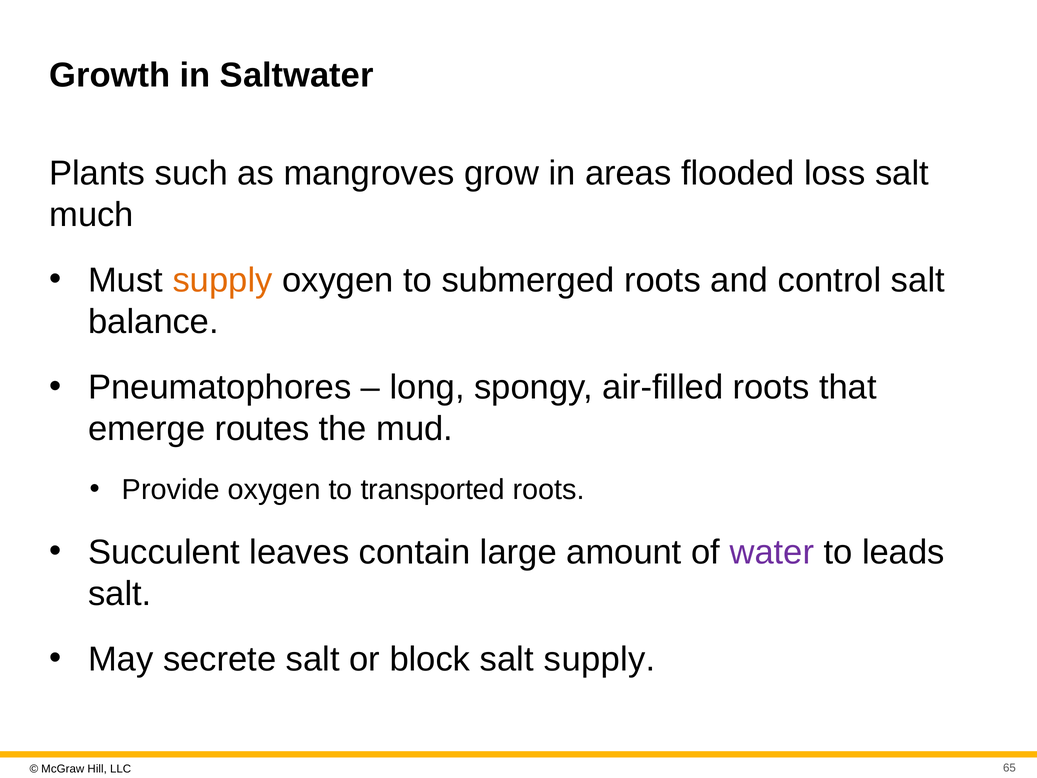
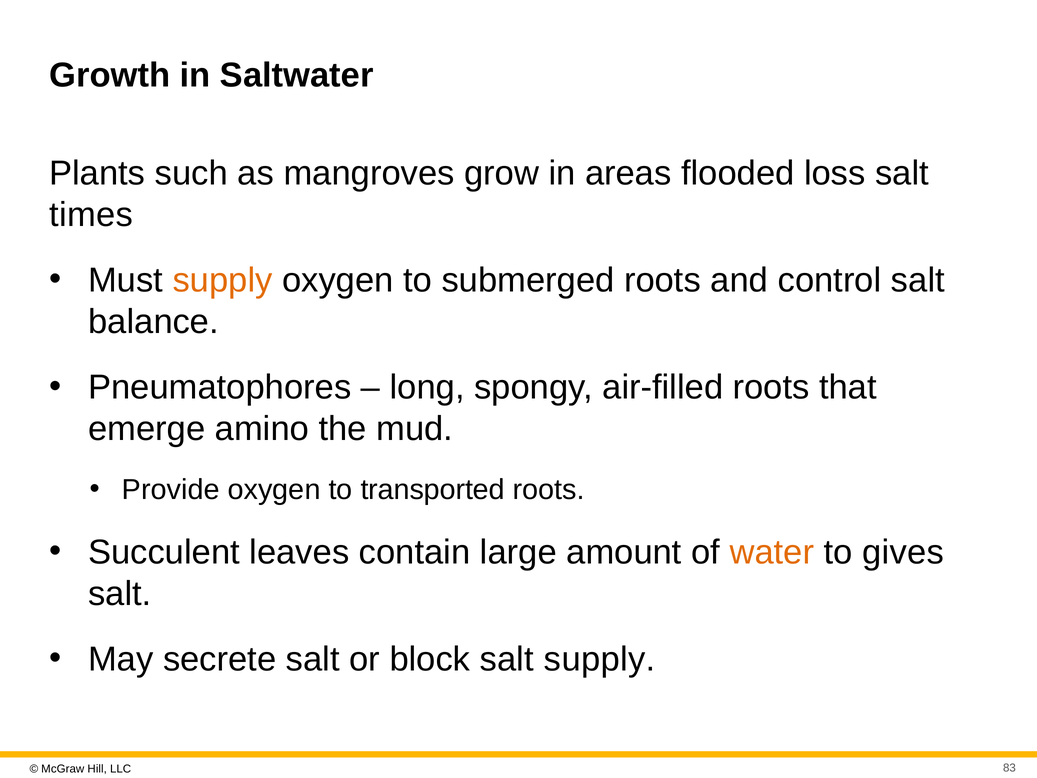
much: much -> times
routes: routes -> amino
water colour: purple -> orange
leads: leads -> gives
65: 65 -> 83
